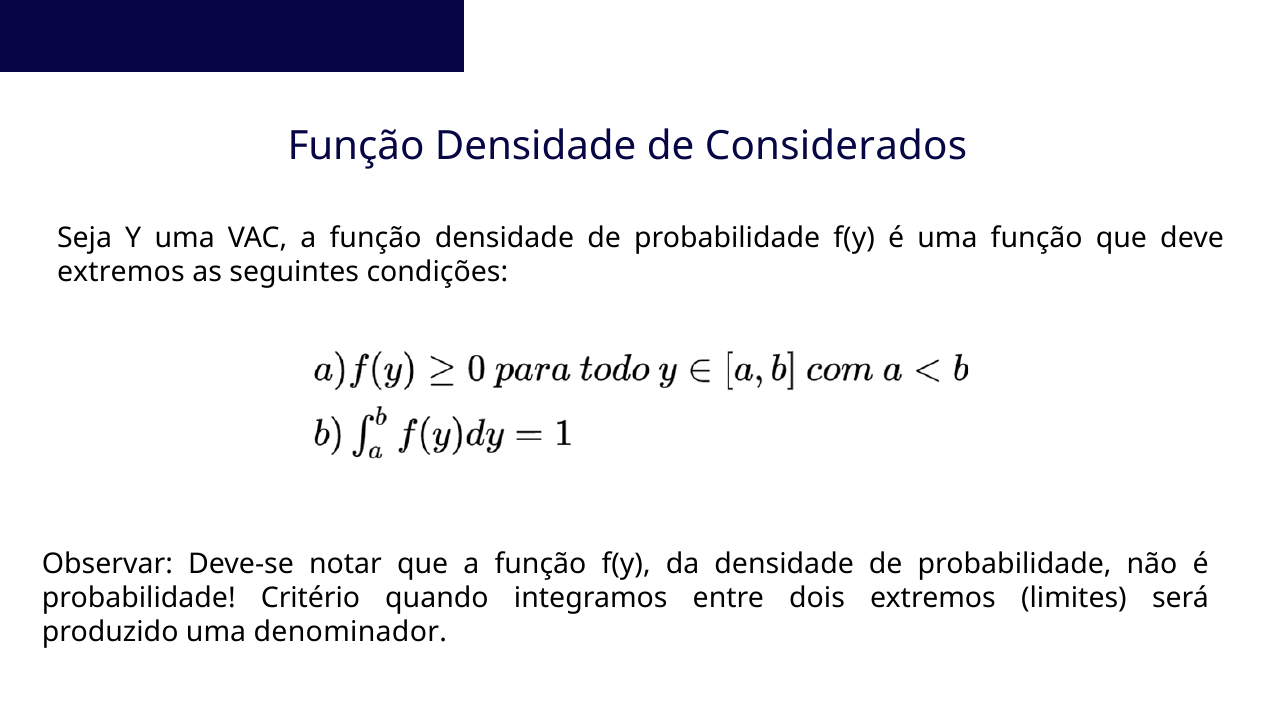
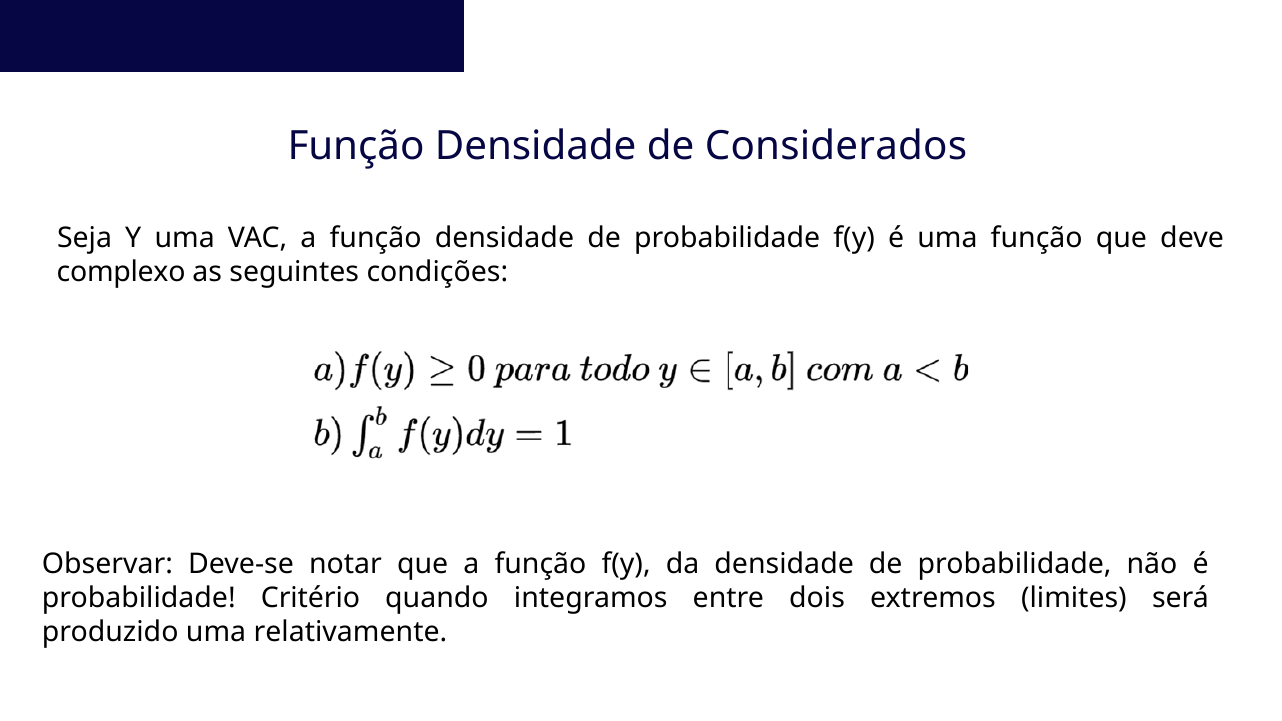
extremos at (121, 272): extremos -> complexo
denominador: denominador -> relativamente
